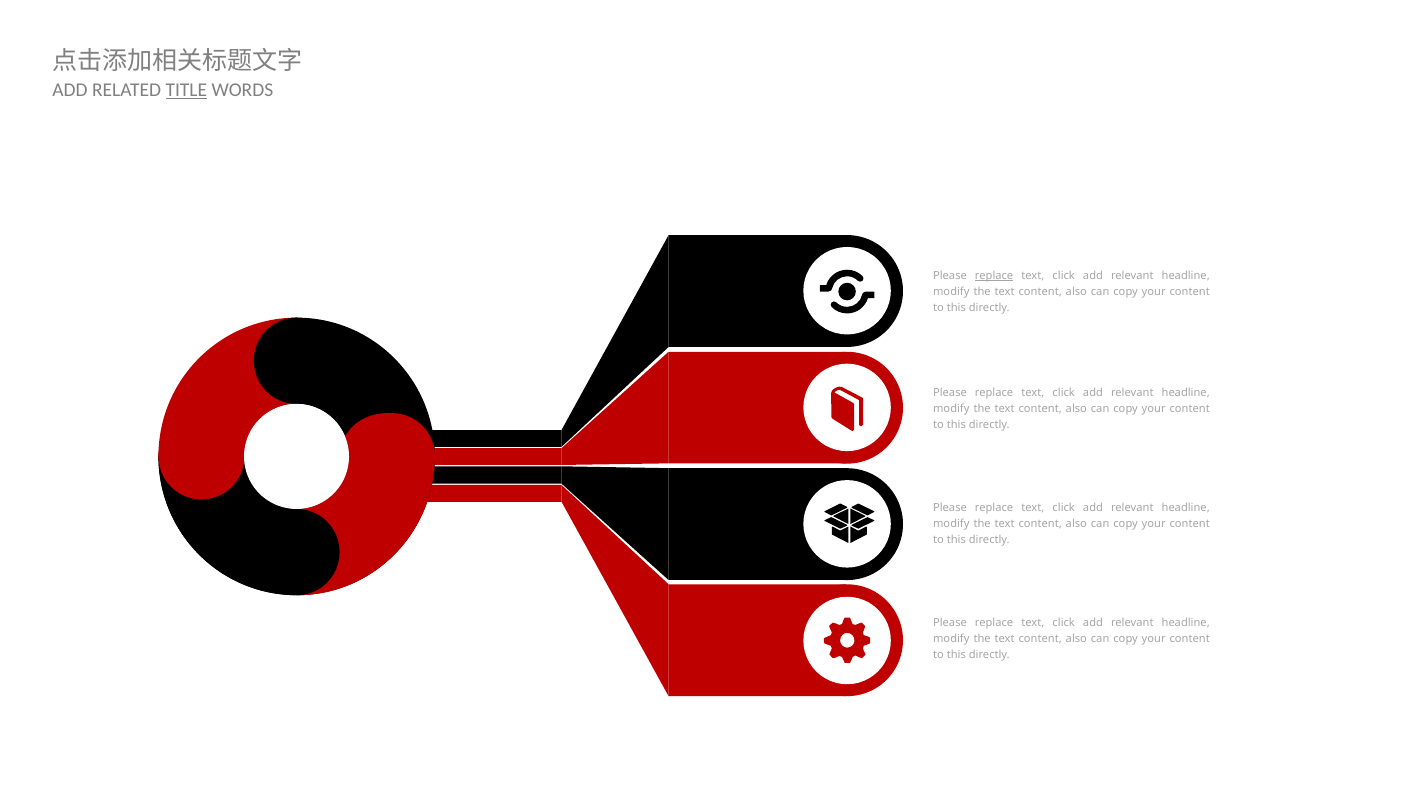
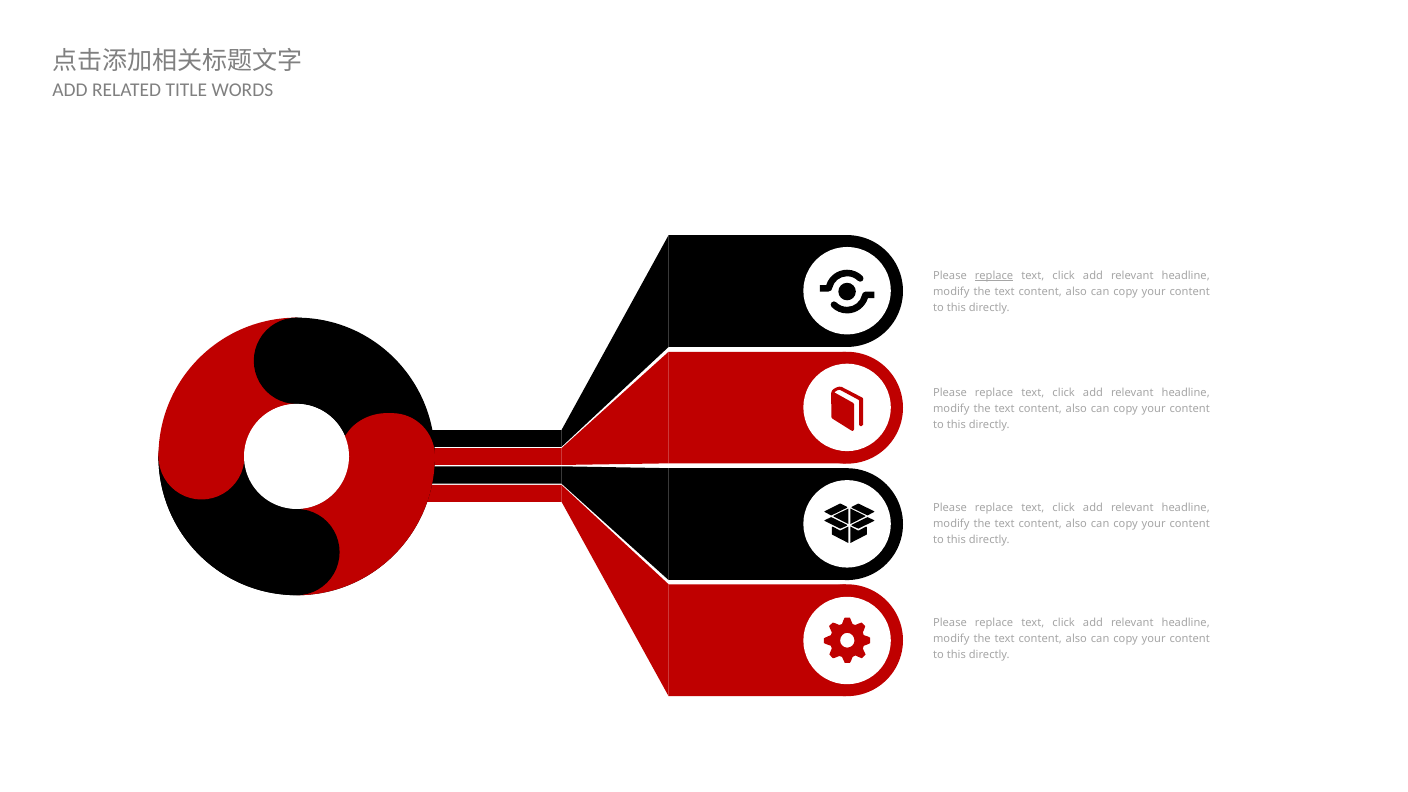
TITLE underline: present -> none
